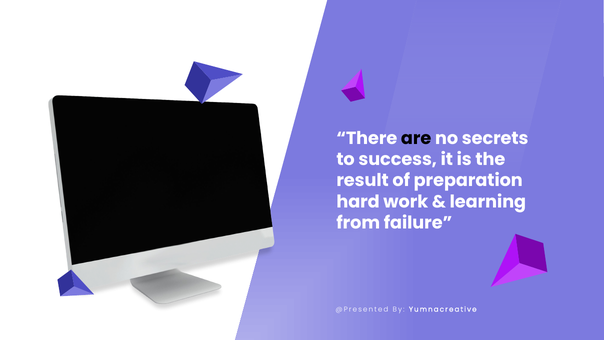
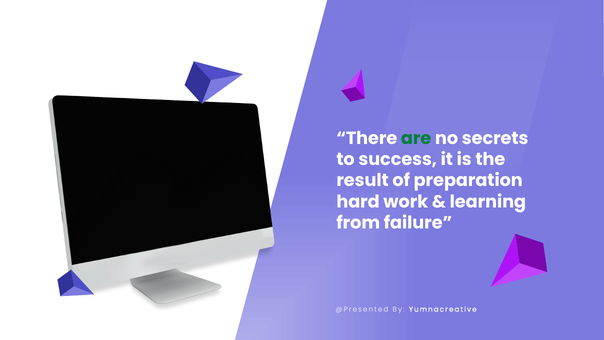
are colour: black -> green
